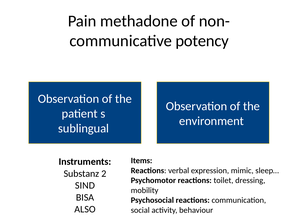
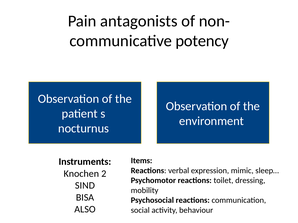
methadone: methadone -> antagonists
sublingual: sublingual -> nocturnus
Substanz: Substanz -> Knochen
